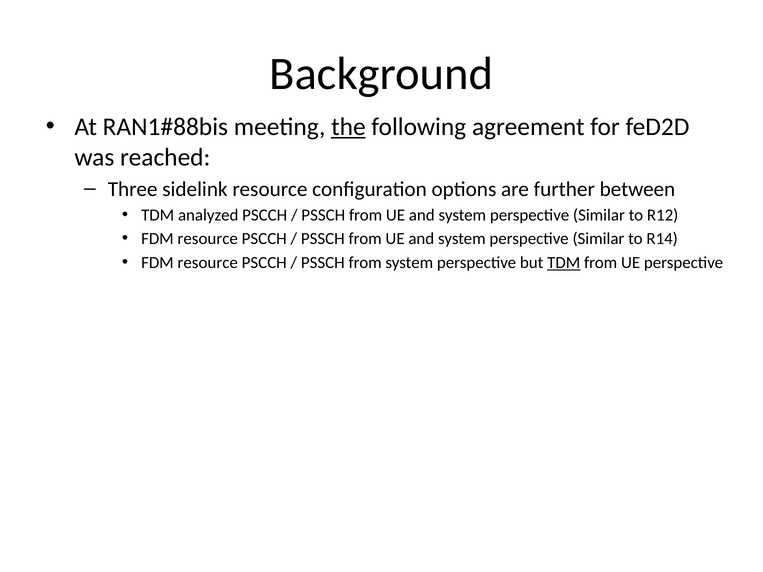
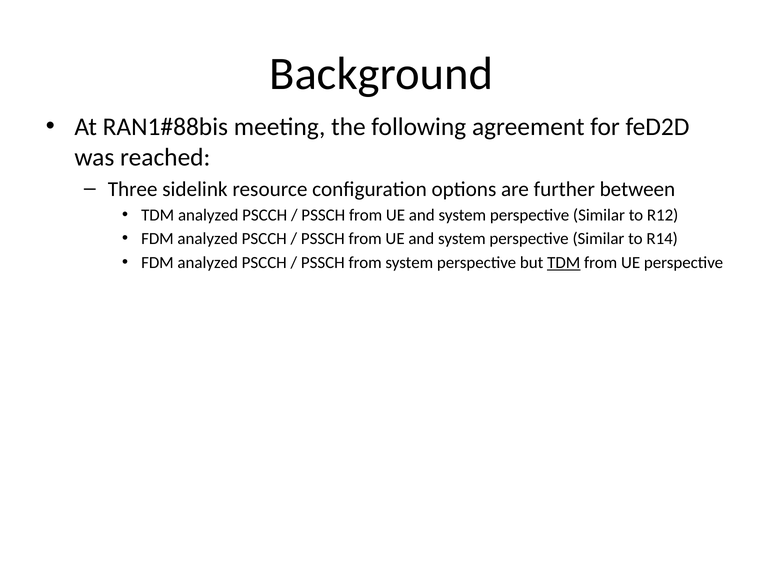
the underline: present -> none
resource at (208, 239): resource -> analyzed
resource at (208, 263): resource -> analyzed
